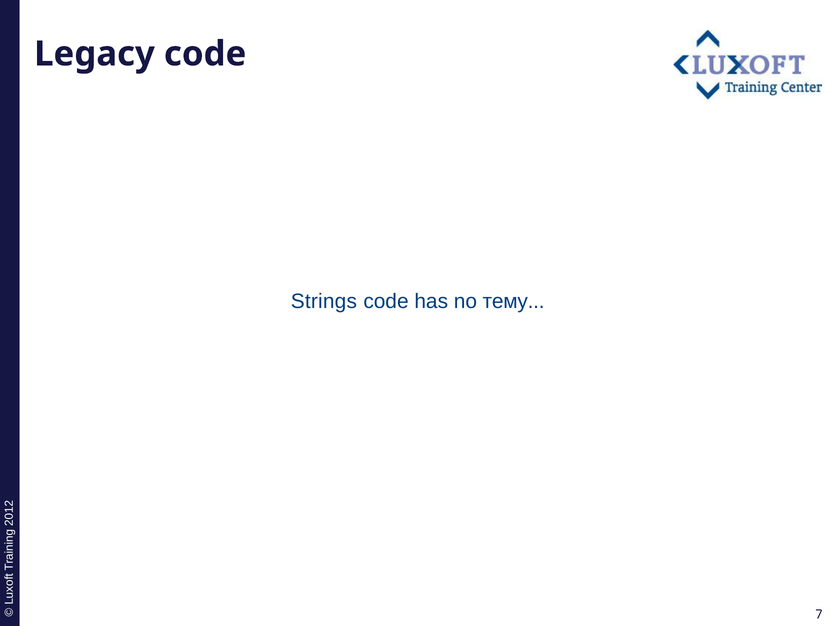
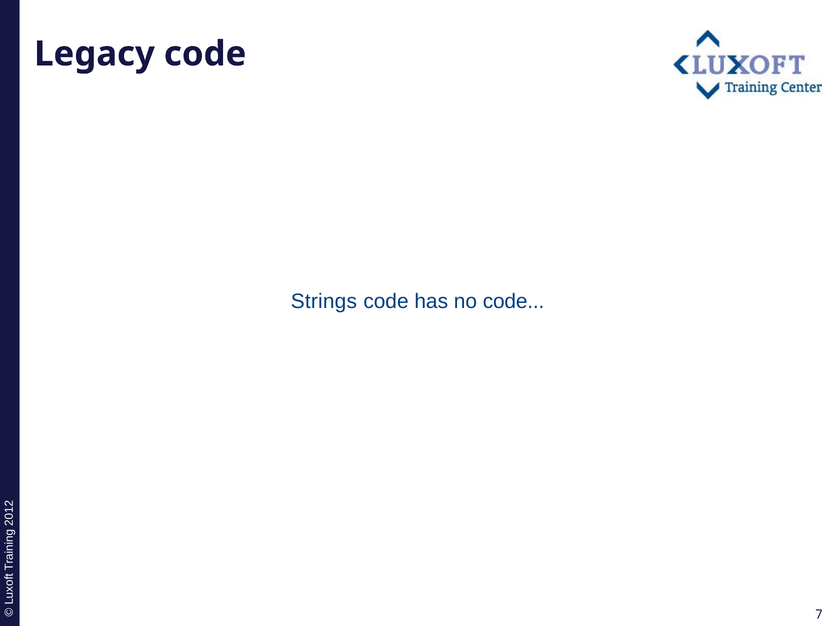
no тему: тему -> code
